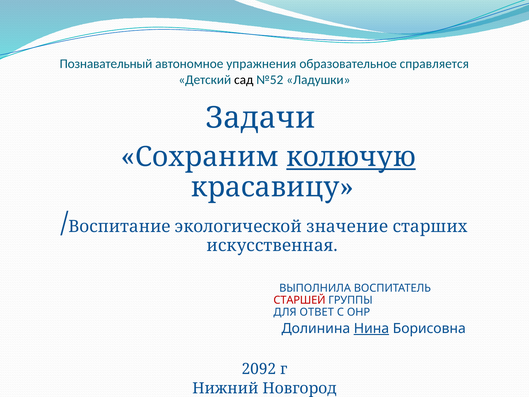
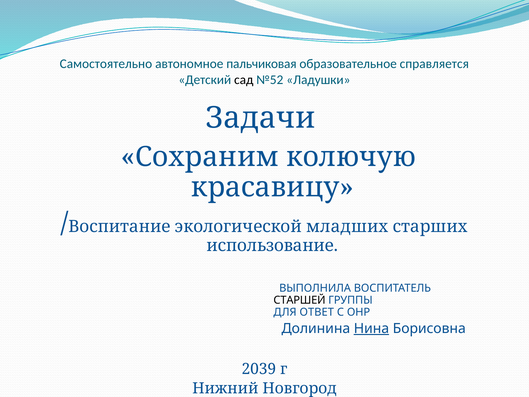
Познавательный: Познавательный -> Самостоятельно
упражнения: упражнения -> пальчиковая
колючую underline: present -> none
значение: значение -> младших
искусственная: искусственная -> использование
СТАРШЕЙ colour: red -> black
2092: 2092 -> 2039
